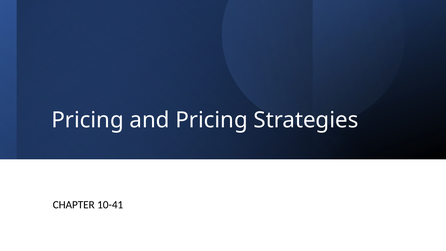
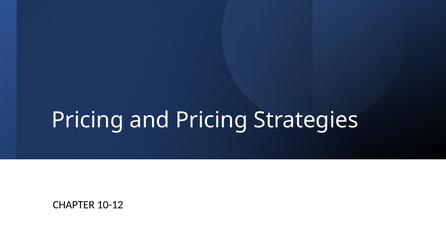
10-41: 10-41 -> 10-12
